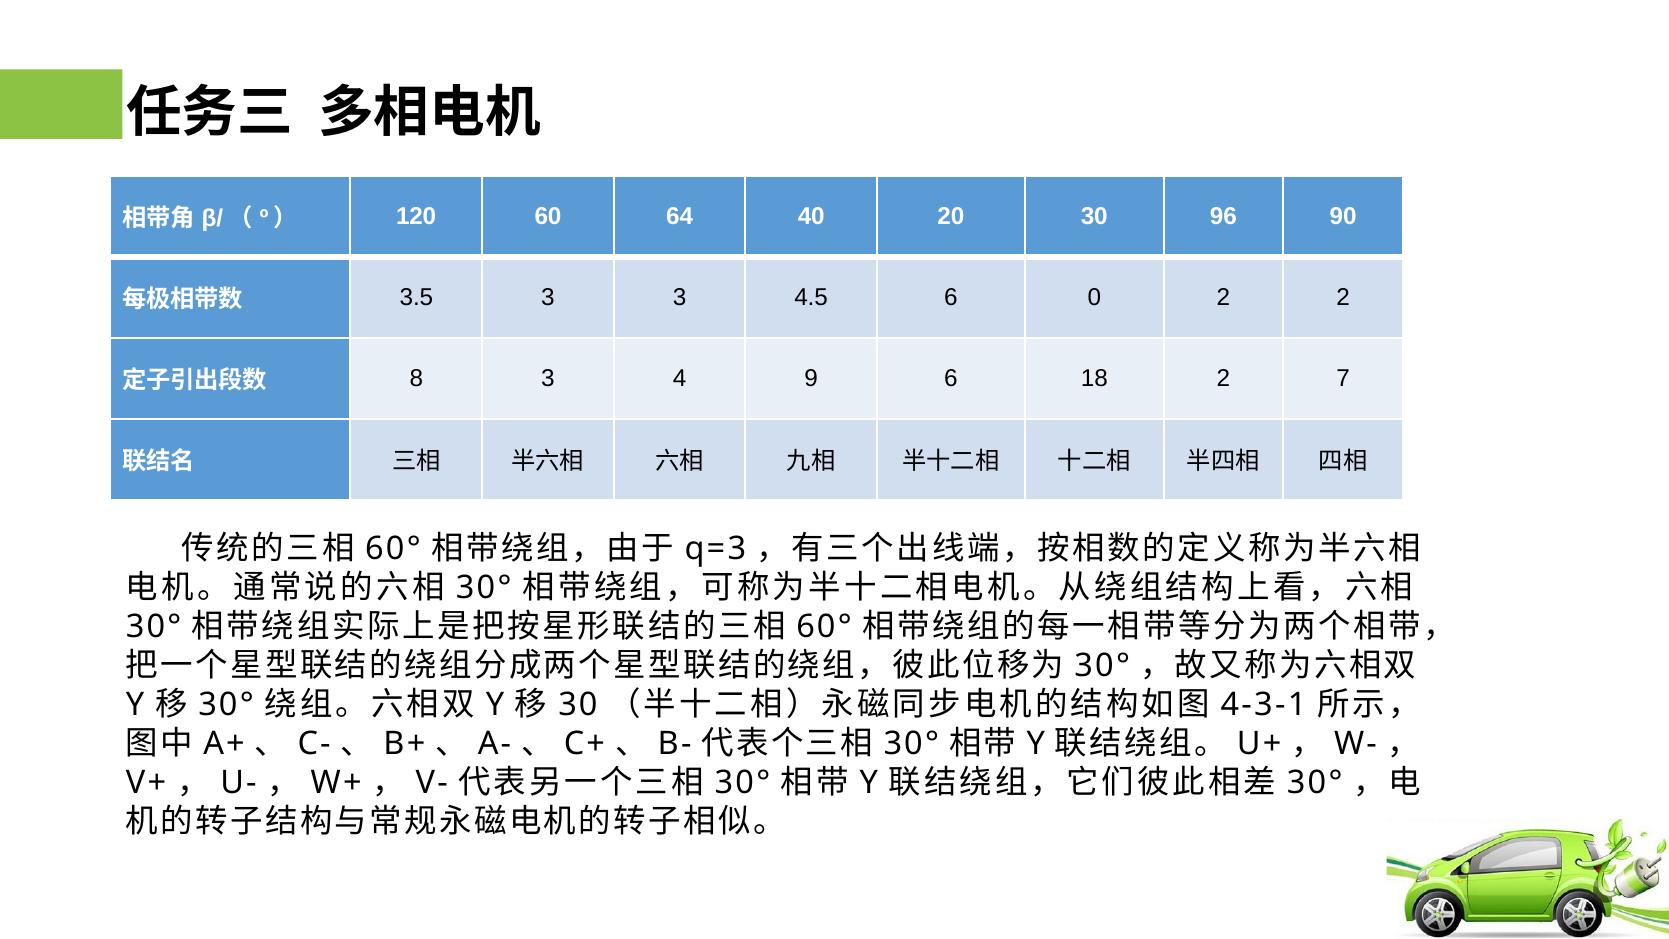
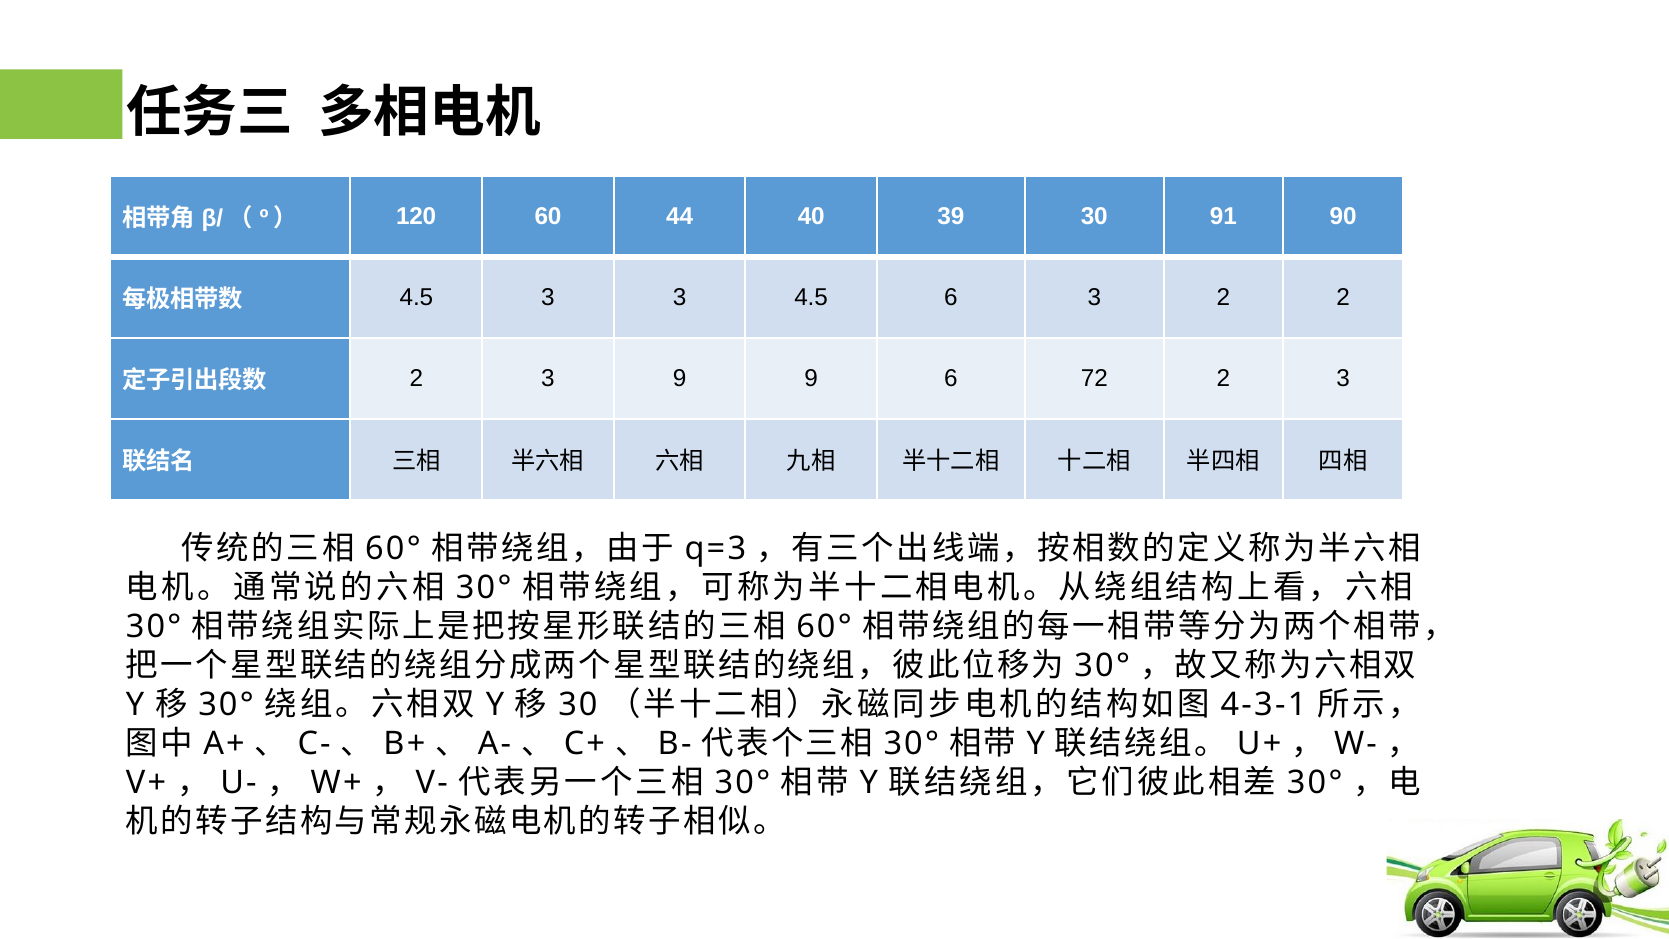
64: 64 -> 44
20: 20 -> 39
96: 96 -> 91
3.5 at (416, 298): 3.5 -> 4.5
6 0: 0 -> 3
8 at (416, 379): 8 -> 2
3 4: 4 -> 9
18: 18 -> 72
7 at (1343, 379): 7 -> 3
